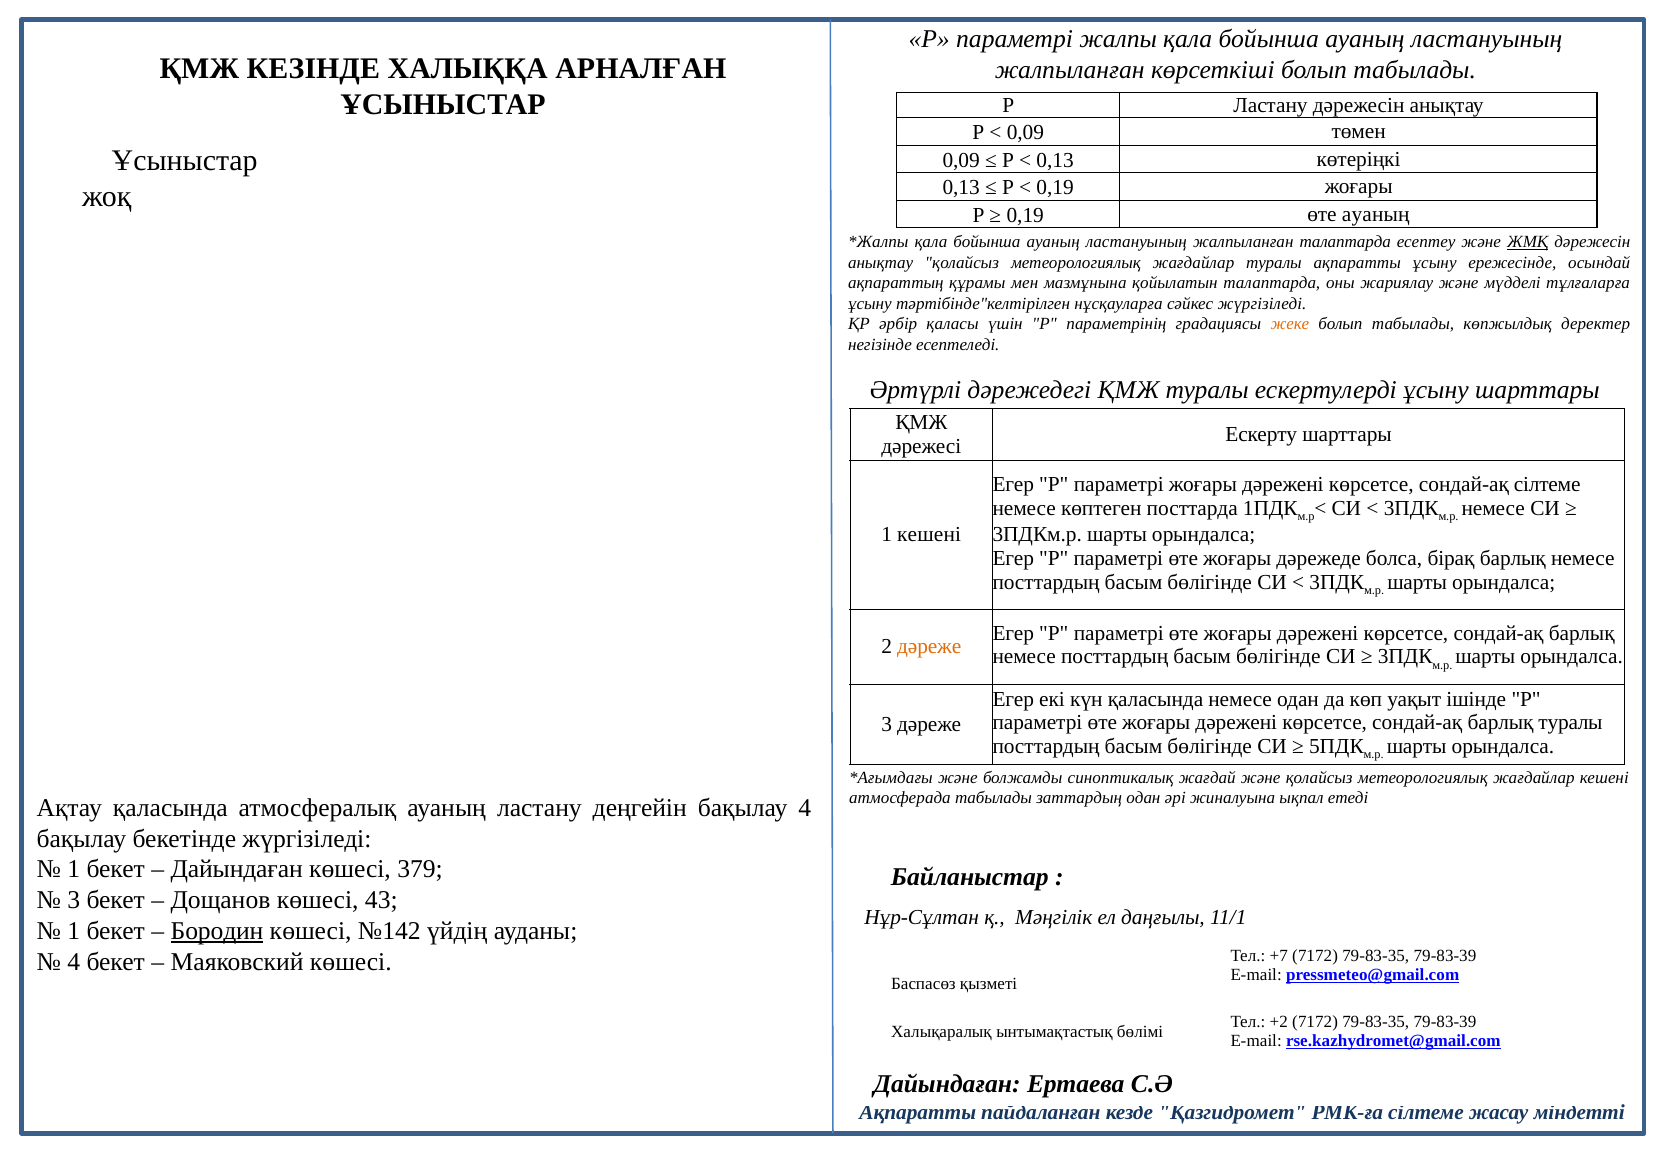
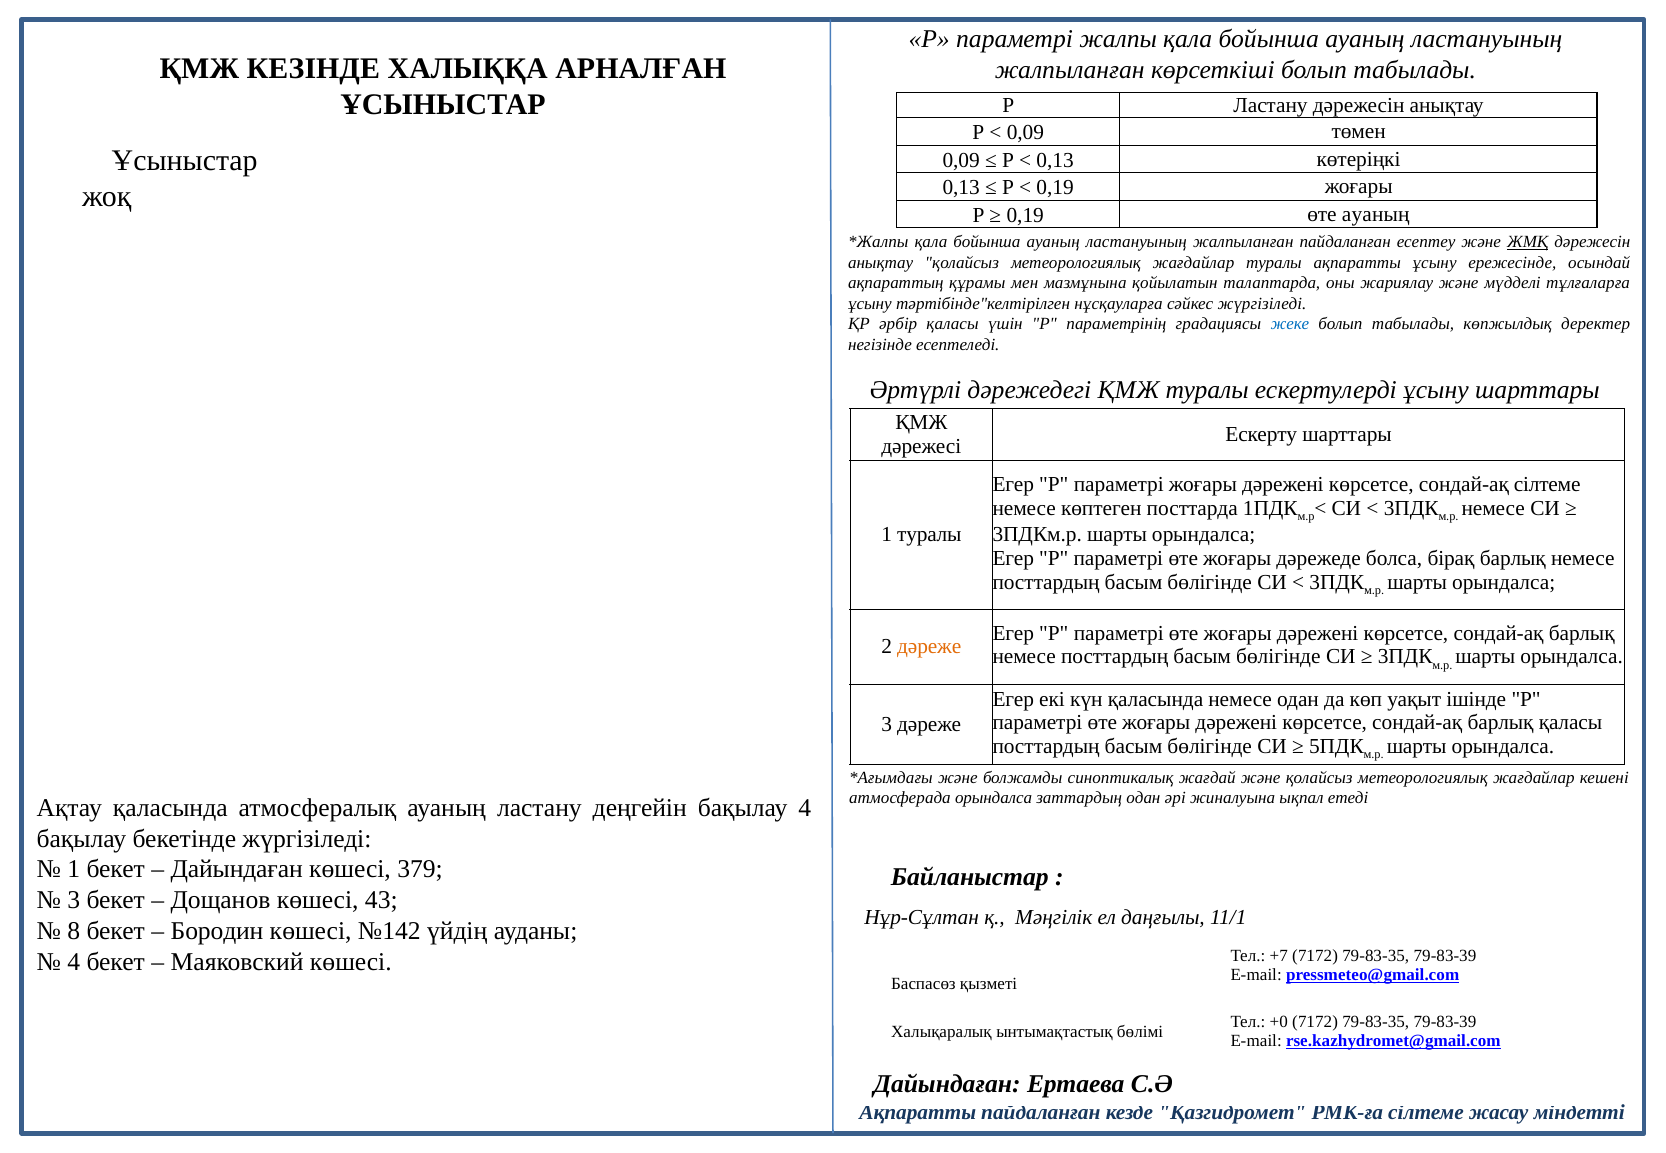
жалпыланған талаптарда: талаптарда -> пайдаланған
жеке colour: orange -> blue
1 кешені: кешені -> туралы
барлық туралы: туралы -> қаласы
атмосферада табылады: табылады -> орындалса
1 at (74, 931): 1 -> 8
Бородин underline: present -> none
+2: +2 -> +0
